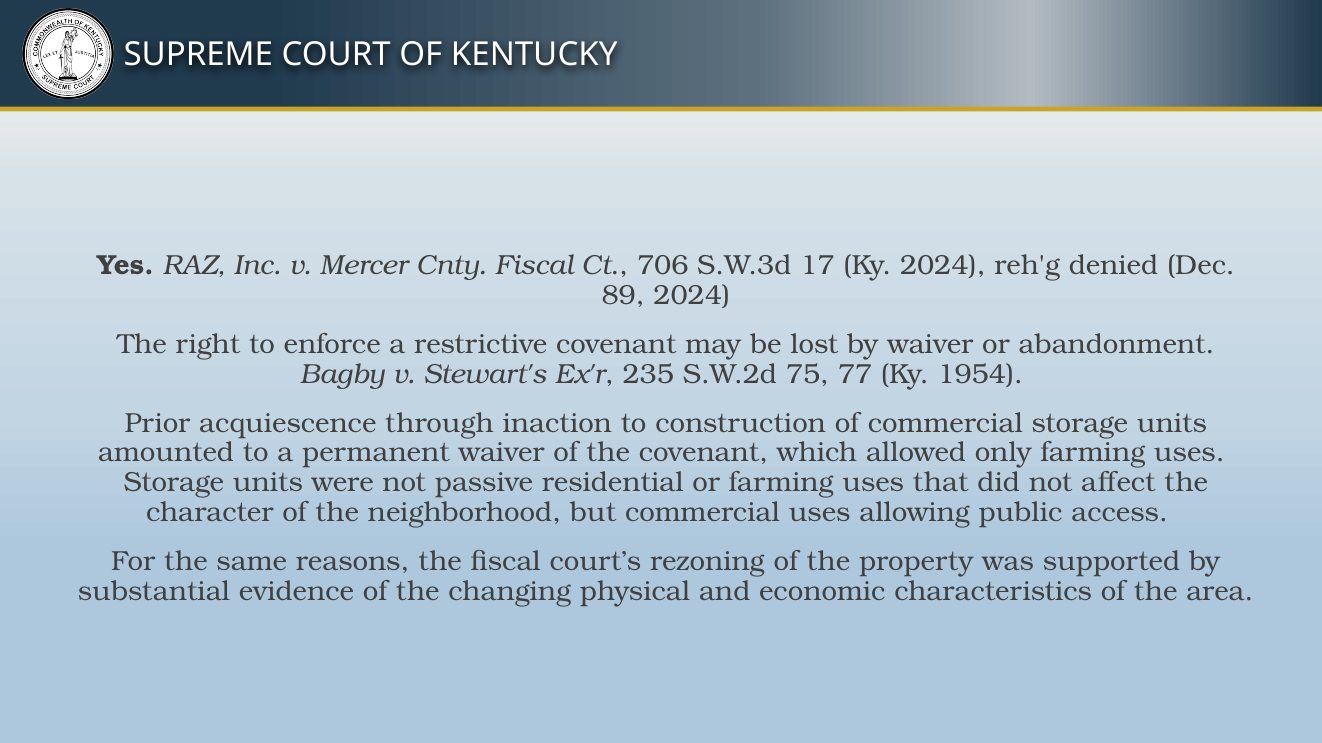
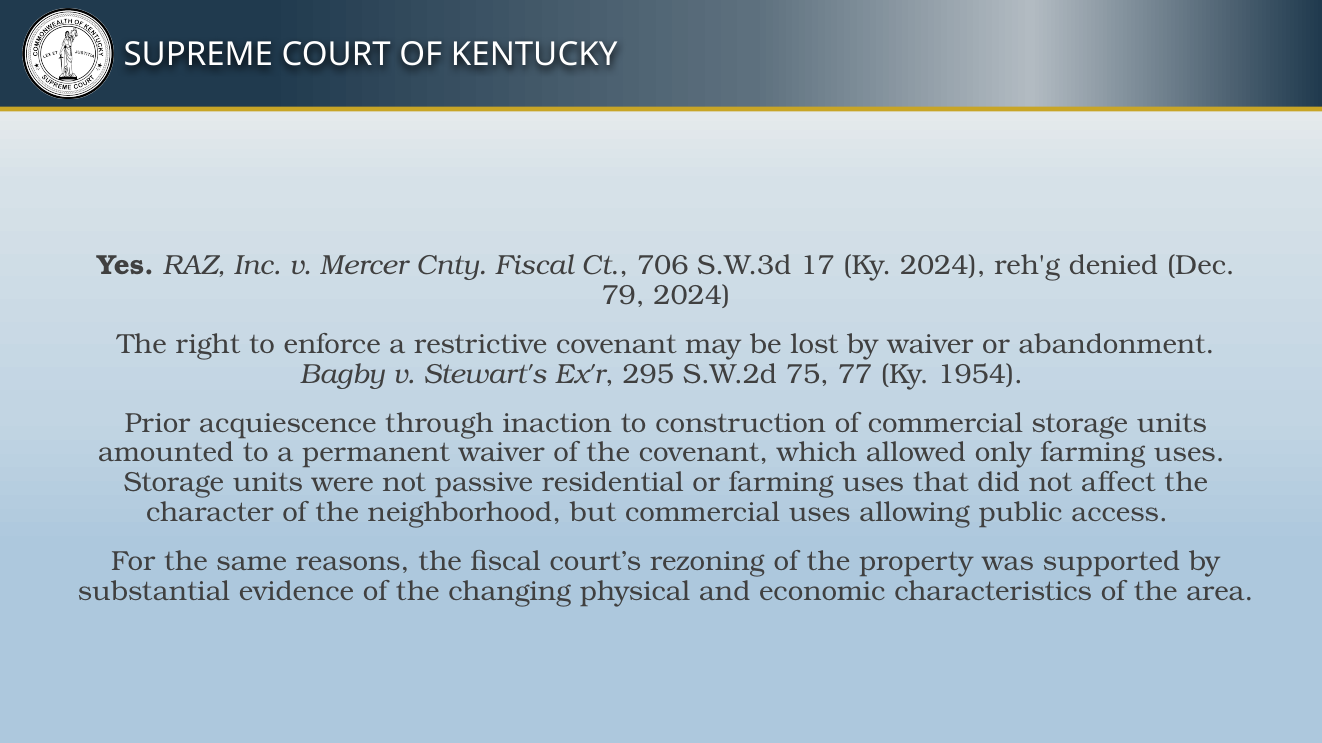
89: 89 -> 79
235: 235 -> 295
